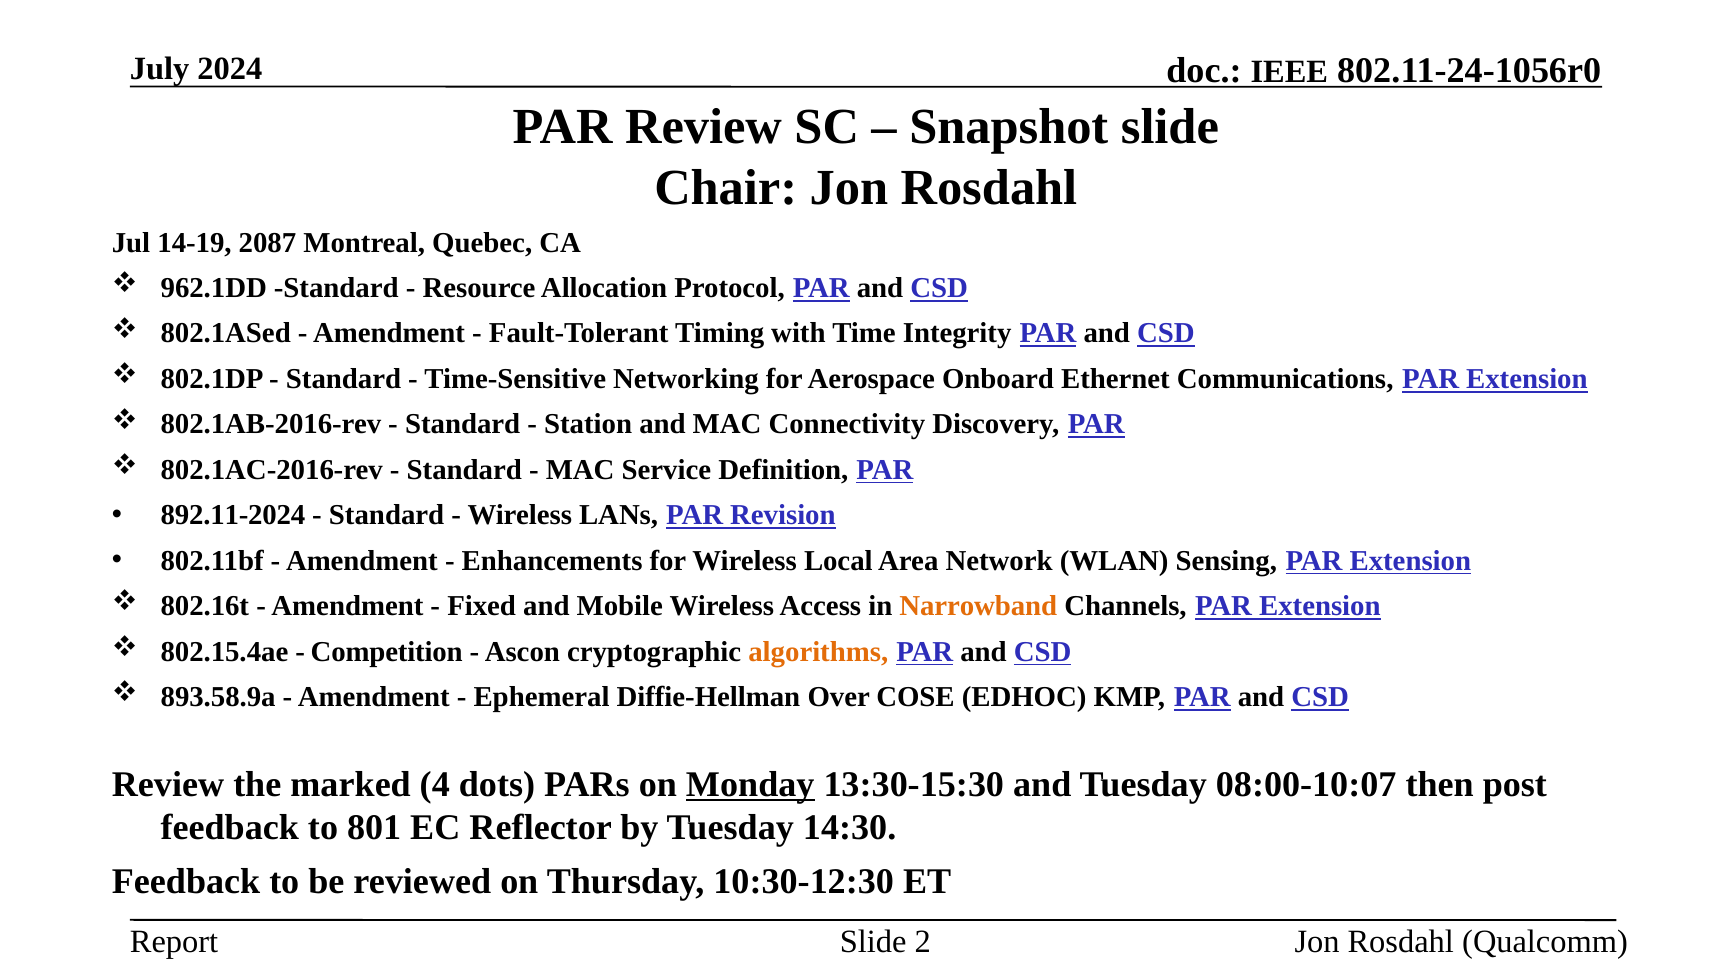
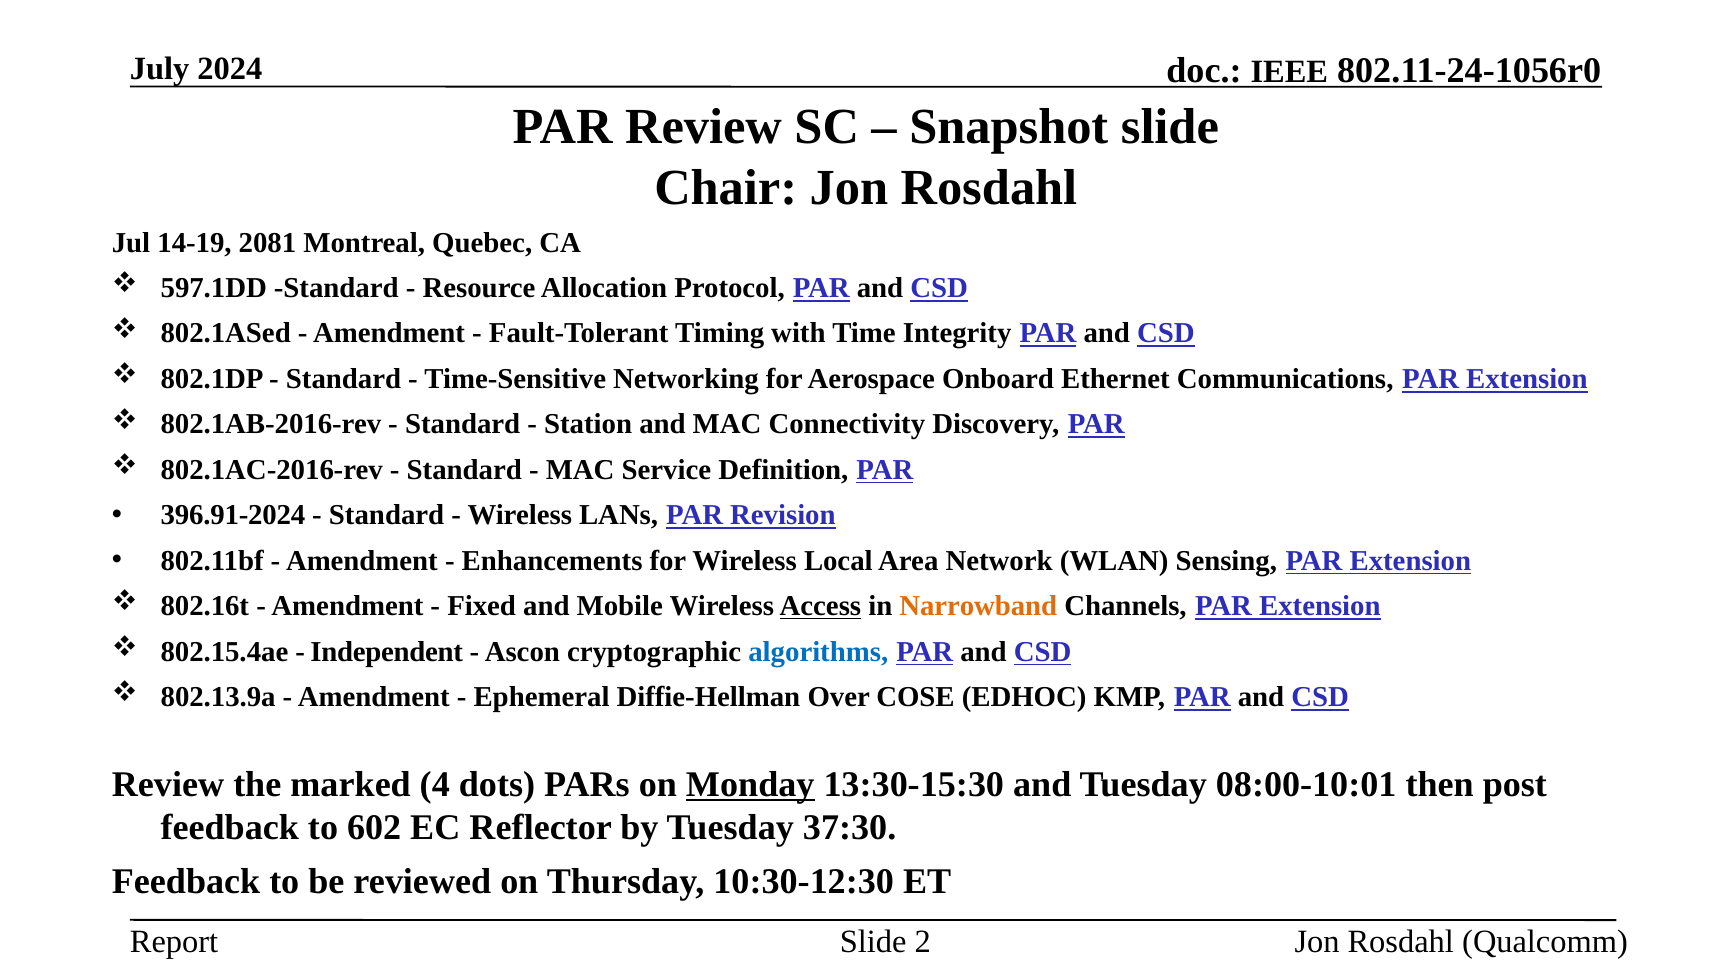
2087: 2087 -> 2081
962.1DD: 962.1DD -> 597.1DD
892.11-2024: 892.11-2024 -> 396.91-2024
Access underline: none -> present
Competition: Competition -> Independent
algorithms colour: orange -> blue
893.58.9a: 893.58.9a -> 802.13.9a
08:00-10:07: 08:00-10:07 -> 08:00-10:01
801: 801 -> 602
14:30: 14:30 -> 37:30
